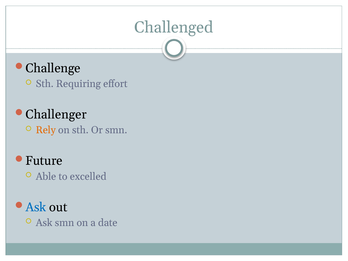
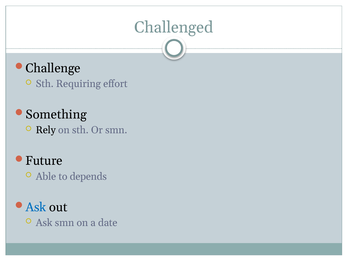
Challenger: Challenger -> Something
Rely colour: orange -> black
excelled: excelled -> depends
